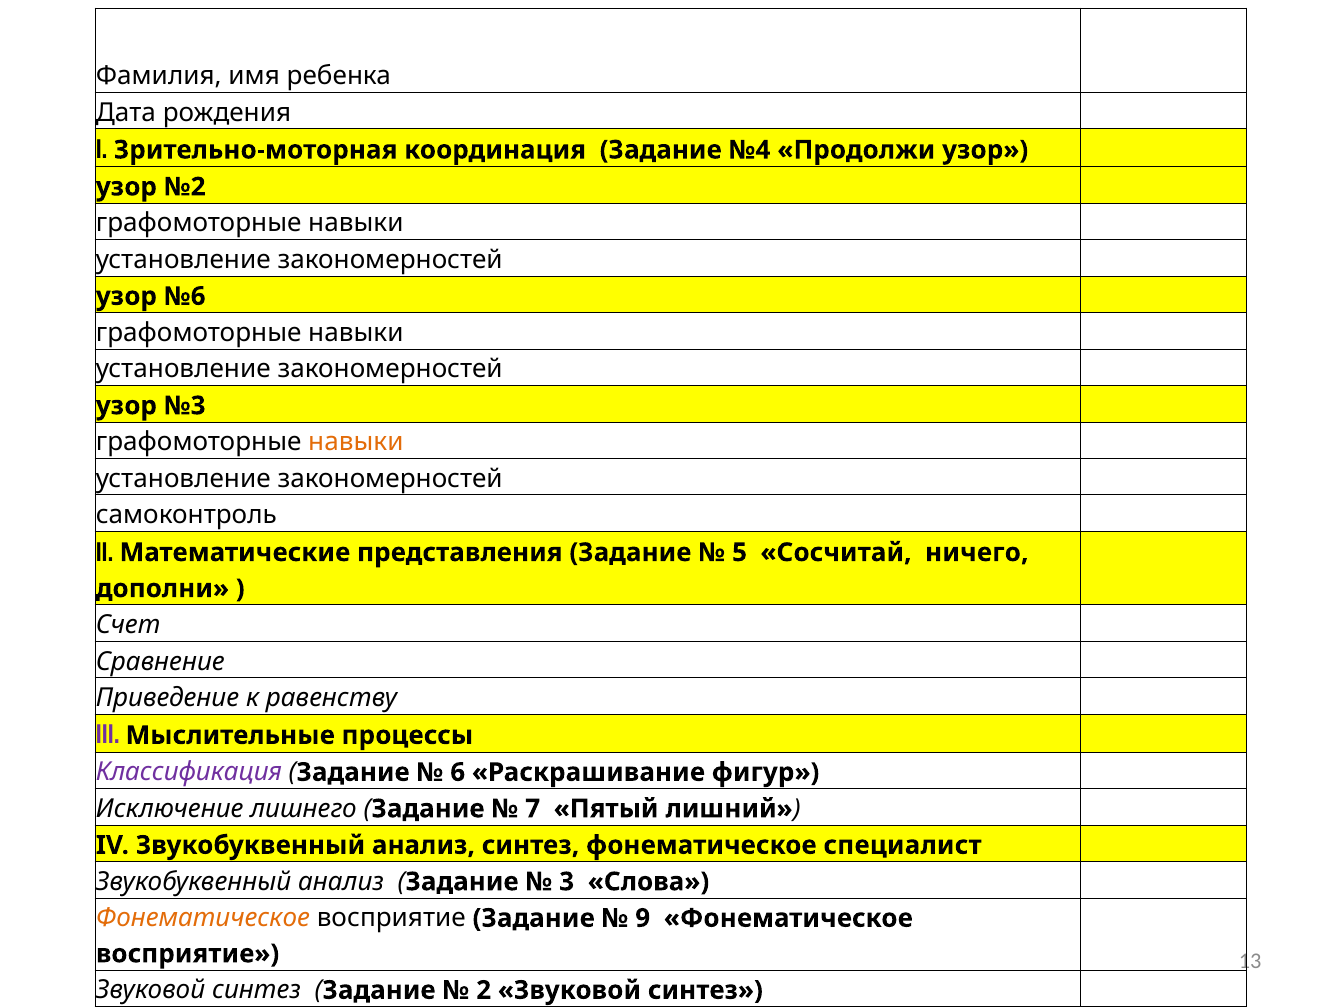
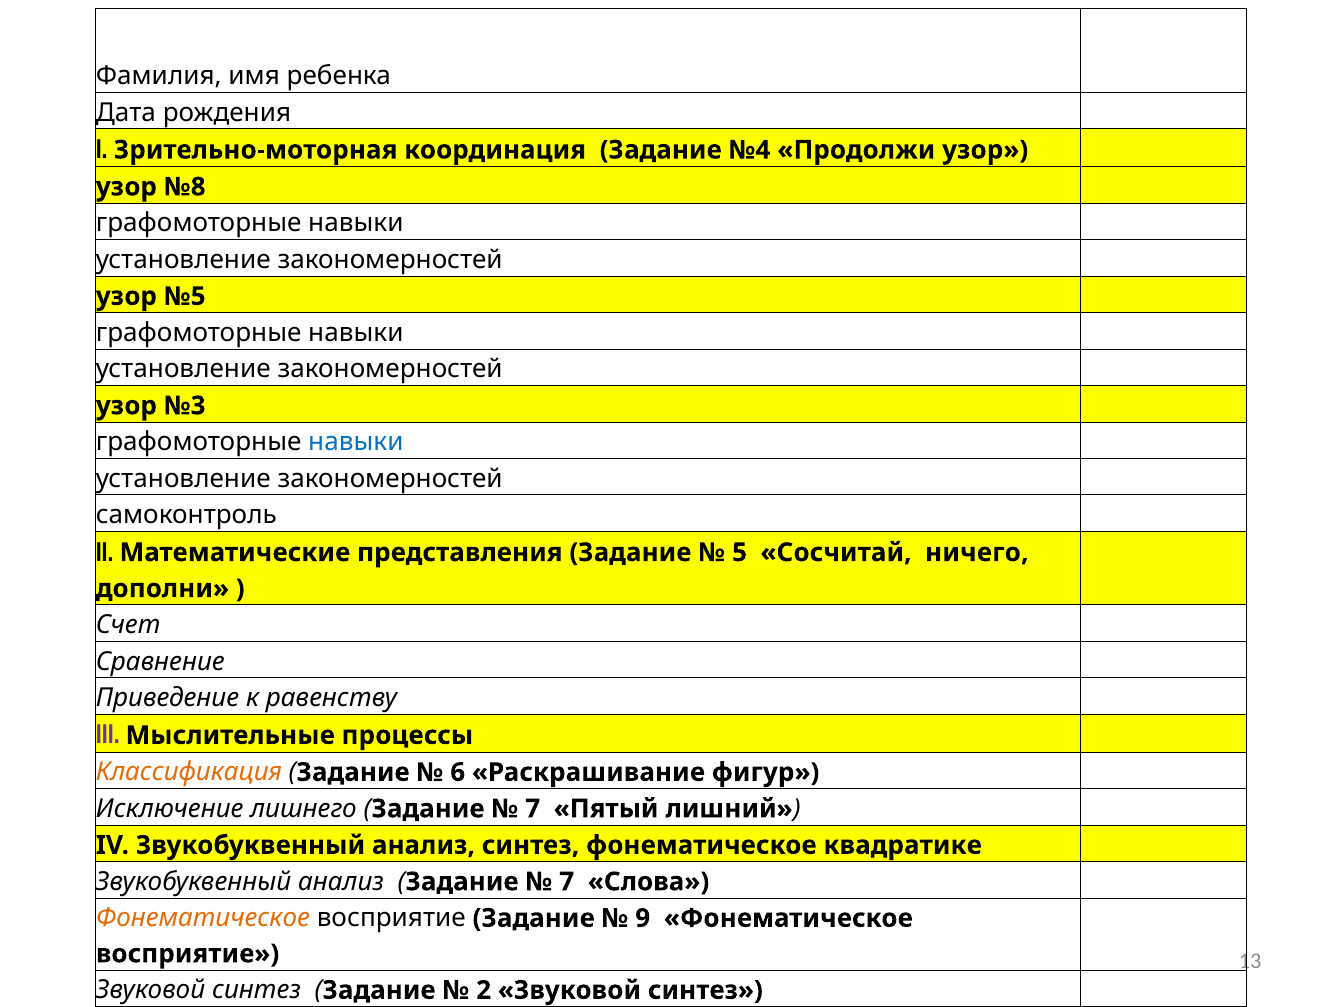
№2: №2 -> №8
№6: №6 -> №5
навыки at (356, 442) colour: orange -> blue
Классификация colour: purple -> orange
специалист: специалист -> квадратике
3 at (567, 881): 3 -> 7
